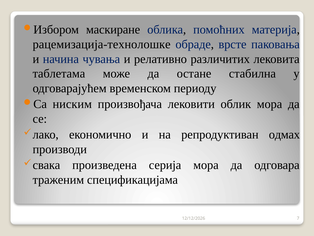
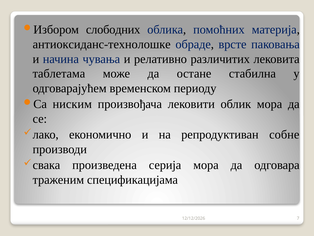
маскиране: маскиране -> слободних
рацемизација-технолошке: рацемизација-технолошке -> антиоксиданс-технолошке
одмах: одмах -> собне
